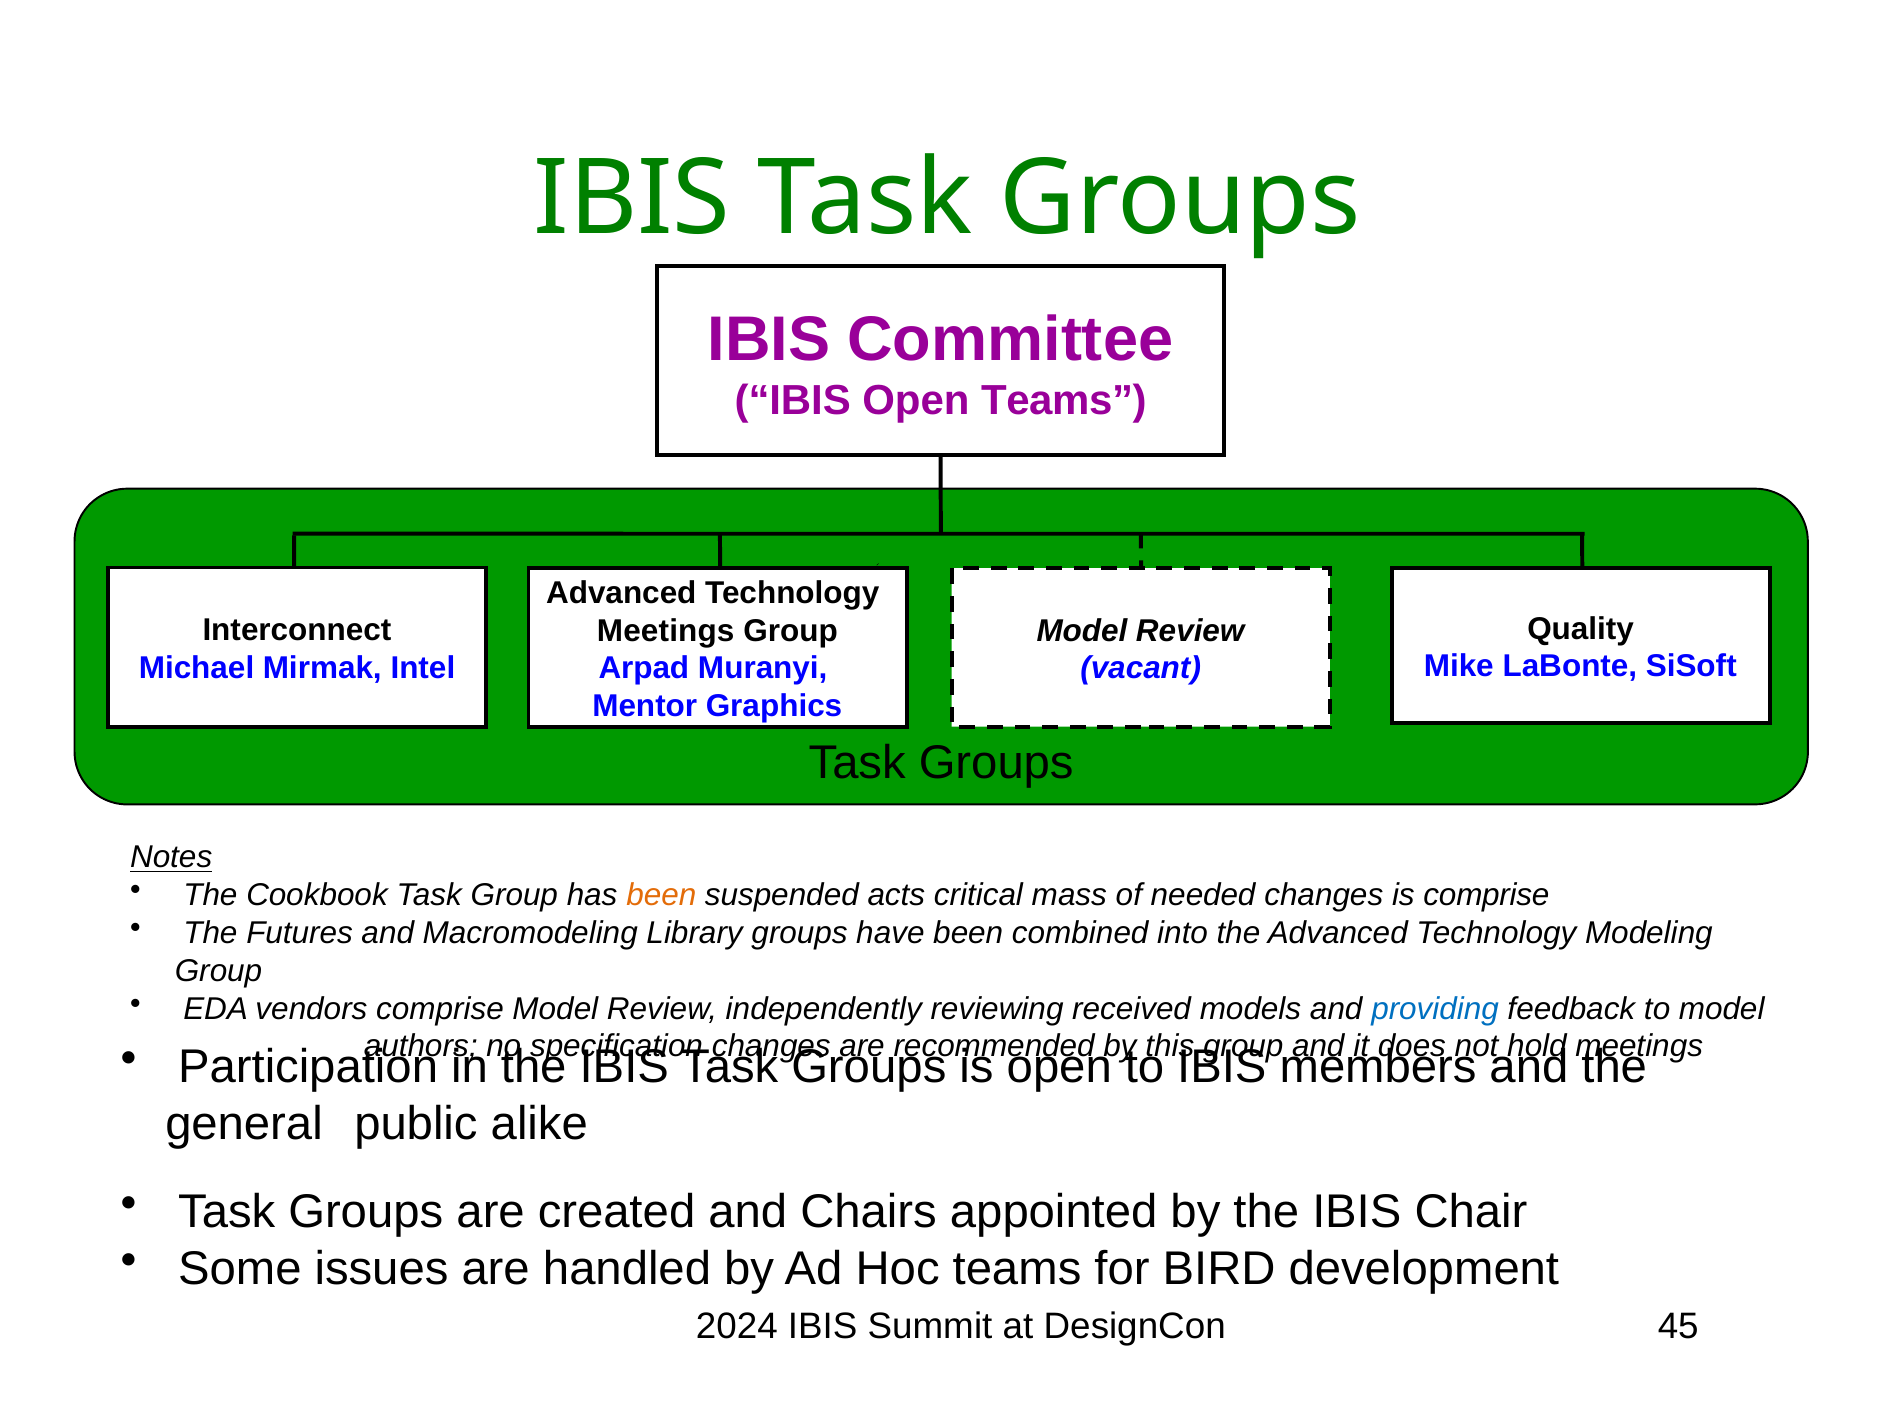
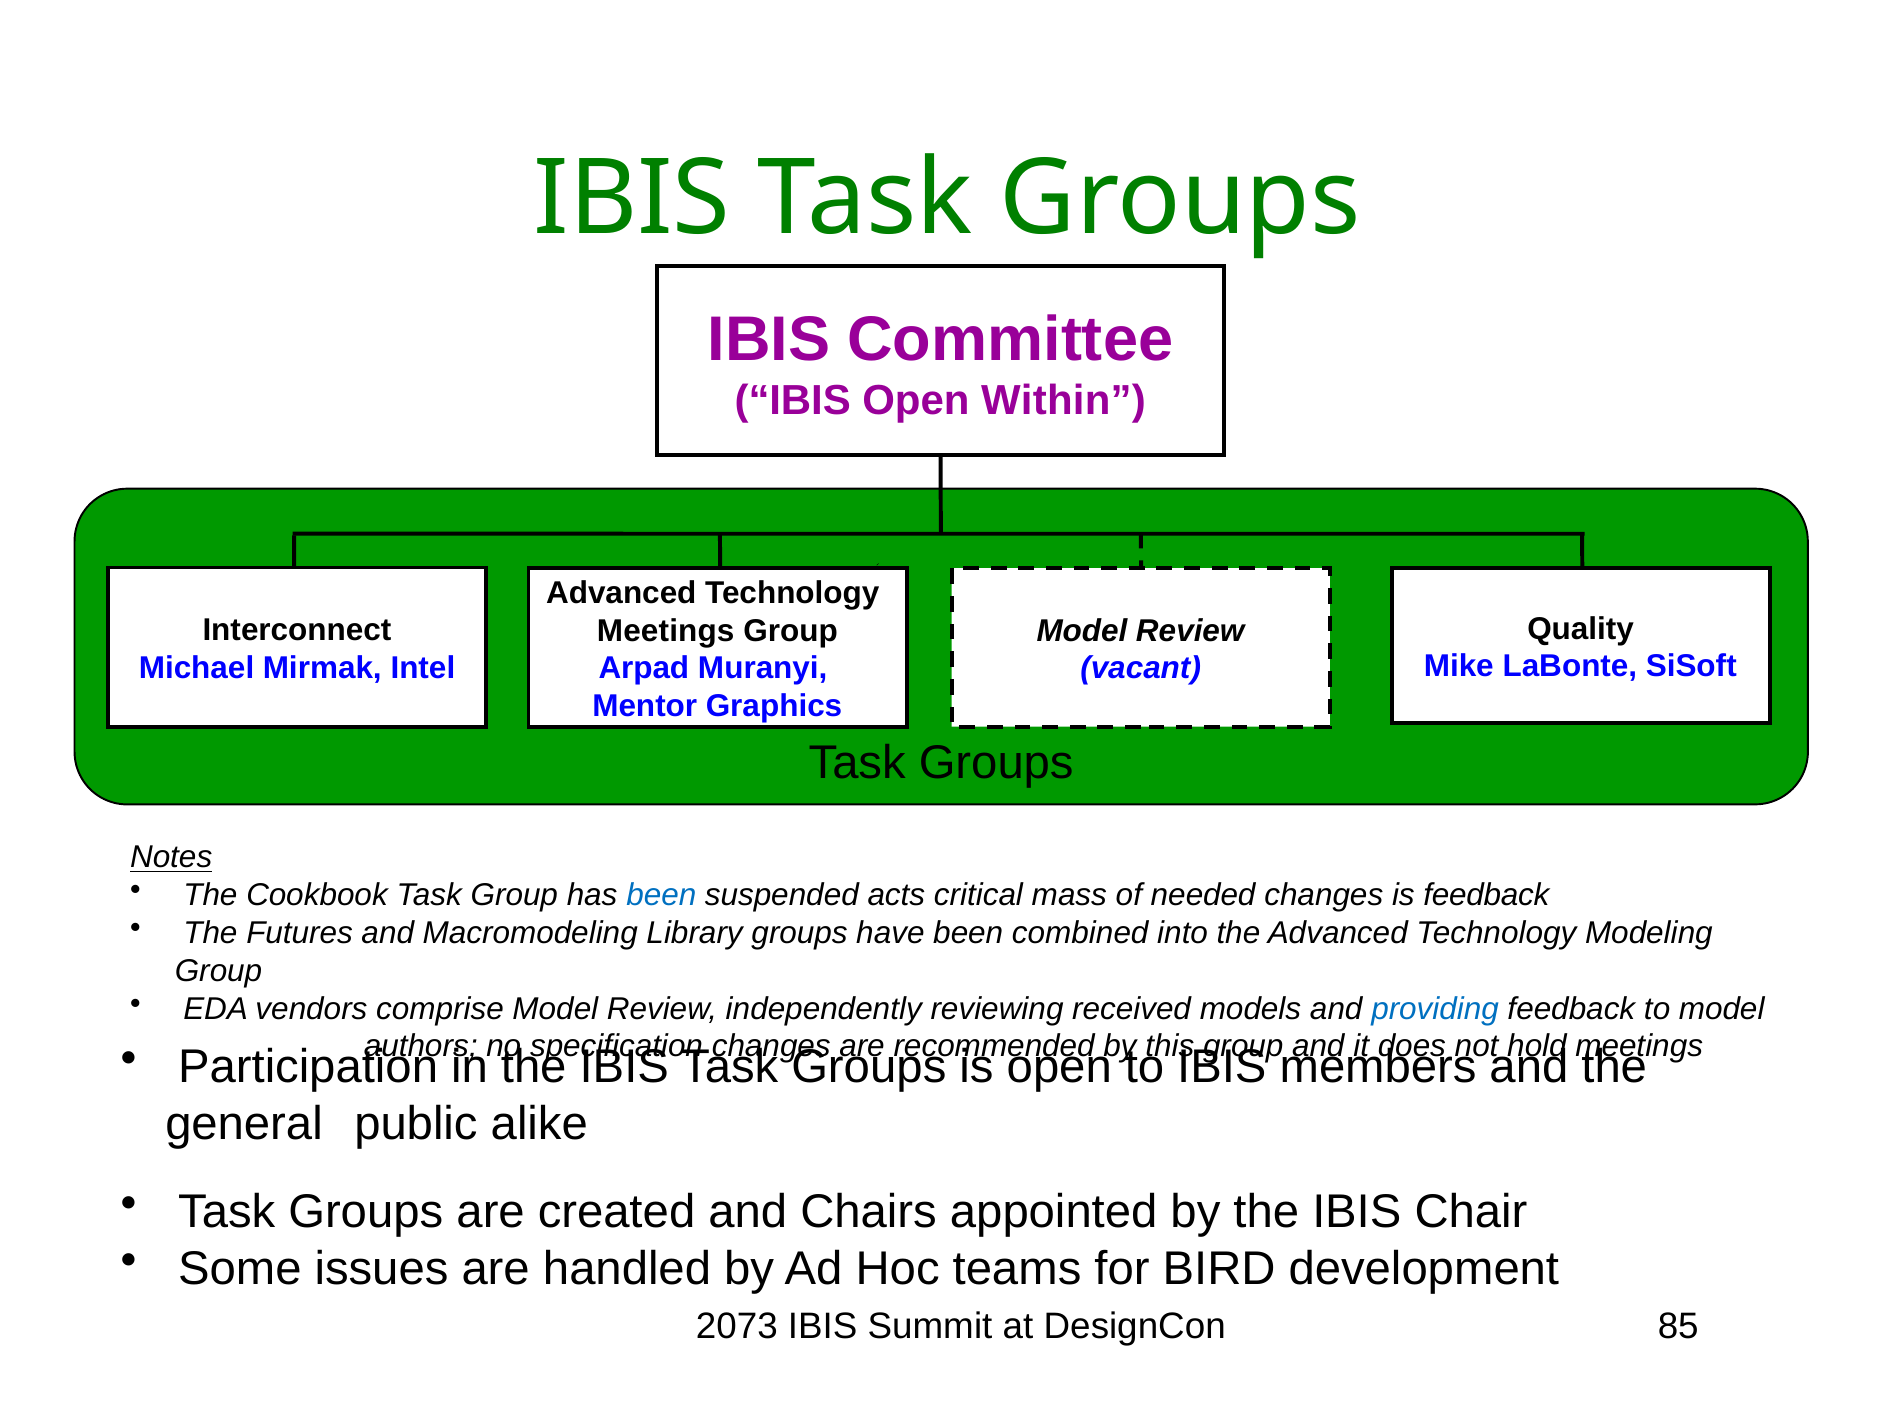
Open Teams: Teams -> Within
been at (661, 896) colour: orange -> blue
is comprise: comprise -> feedback
2024: 2024 -> 2073
45: 45 -> 85
